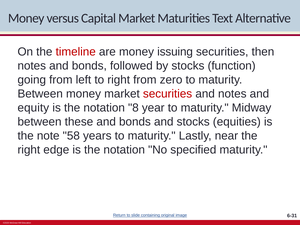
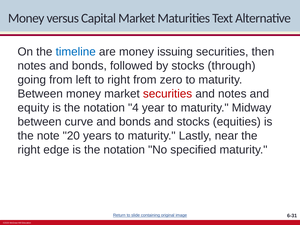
timeline colour: red -> blue
function: function -> through
8: 8 -> 4
these: these -> curve
58: 58 -> 20
